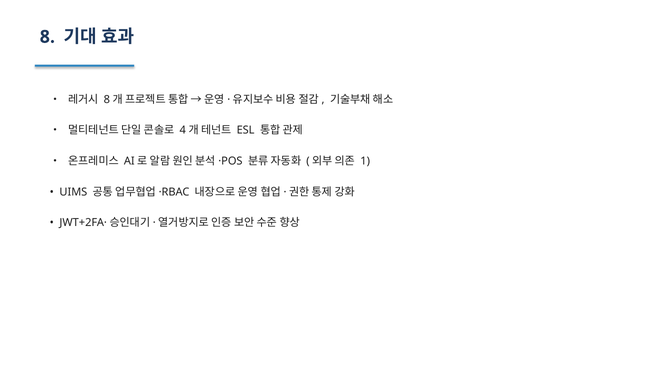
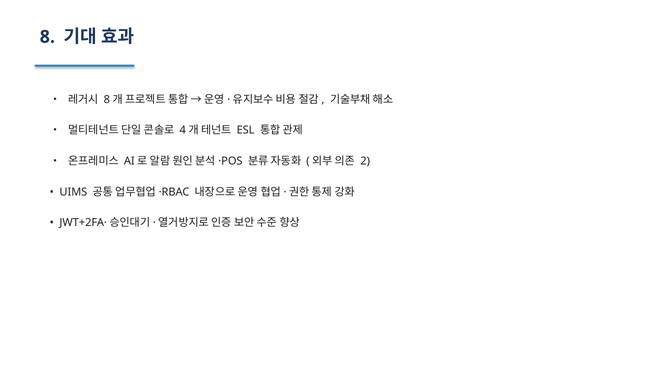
1: 1 -> 2
